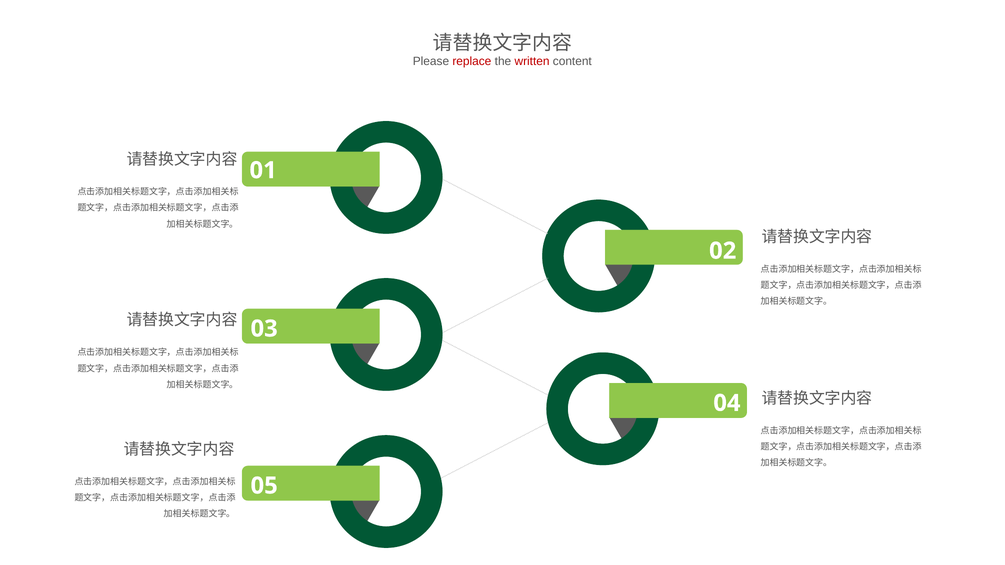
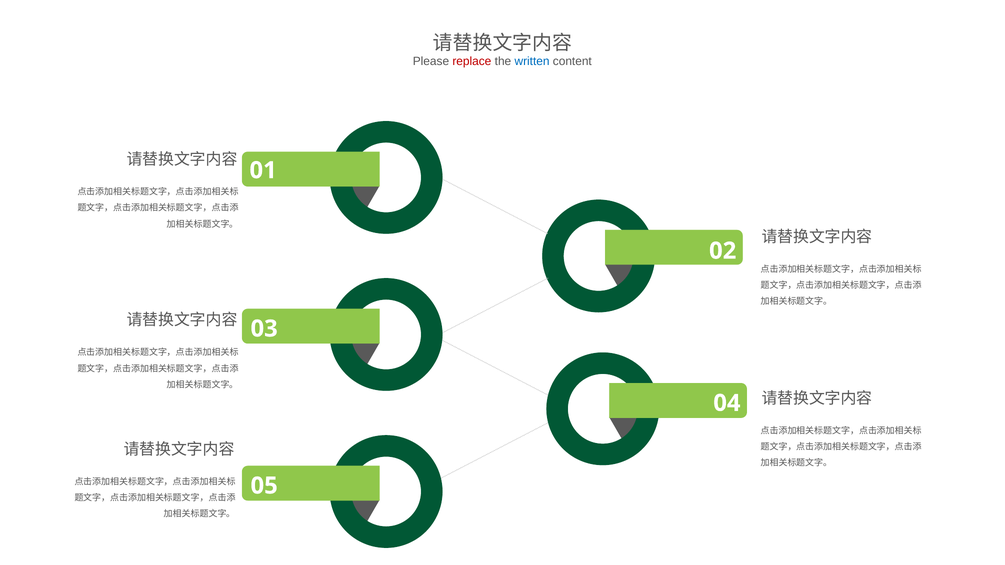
written colour: red -> blue
